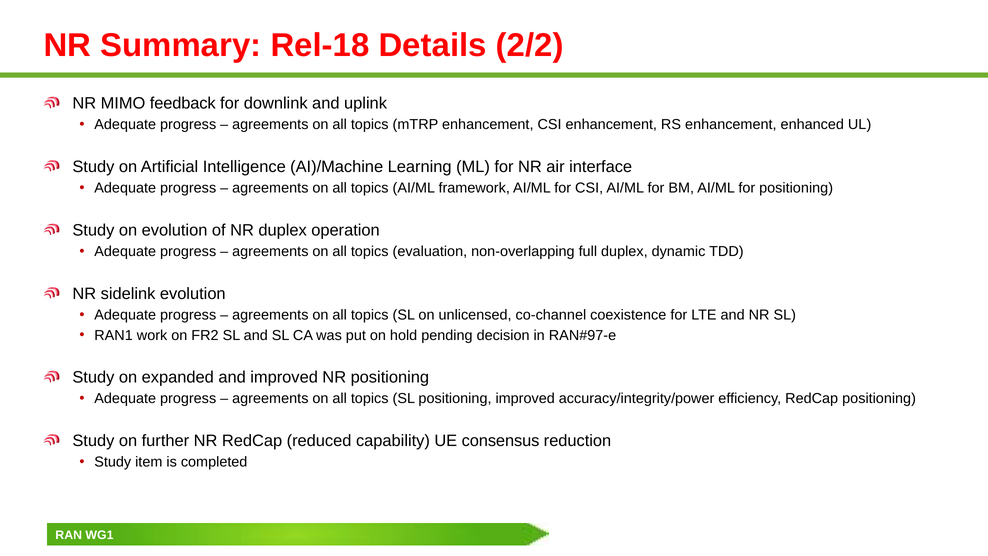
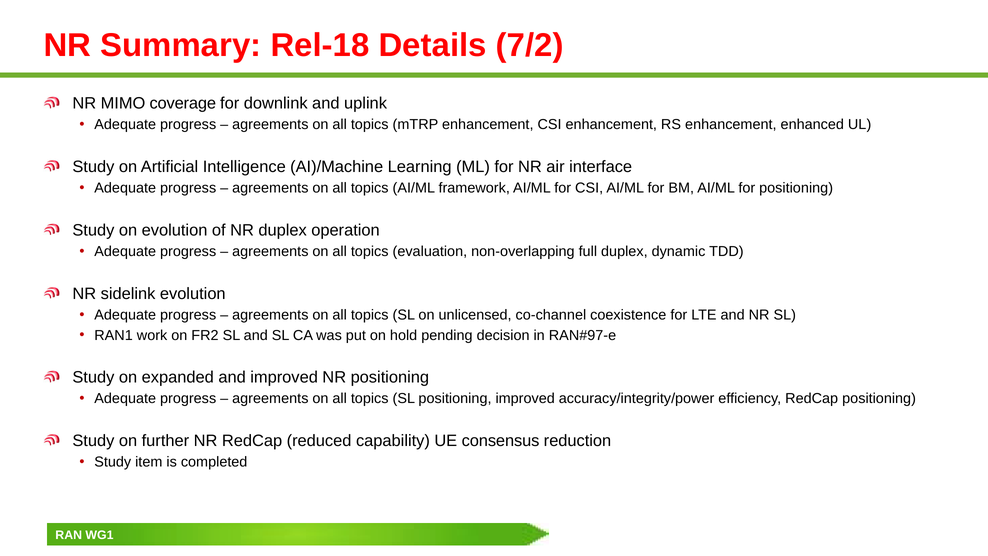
2/2: 2/2 -> 7/2
feedback: feedback -> coverage
